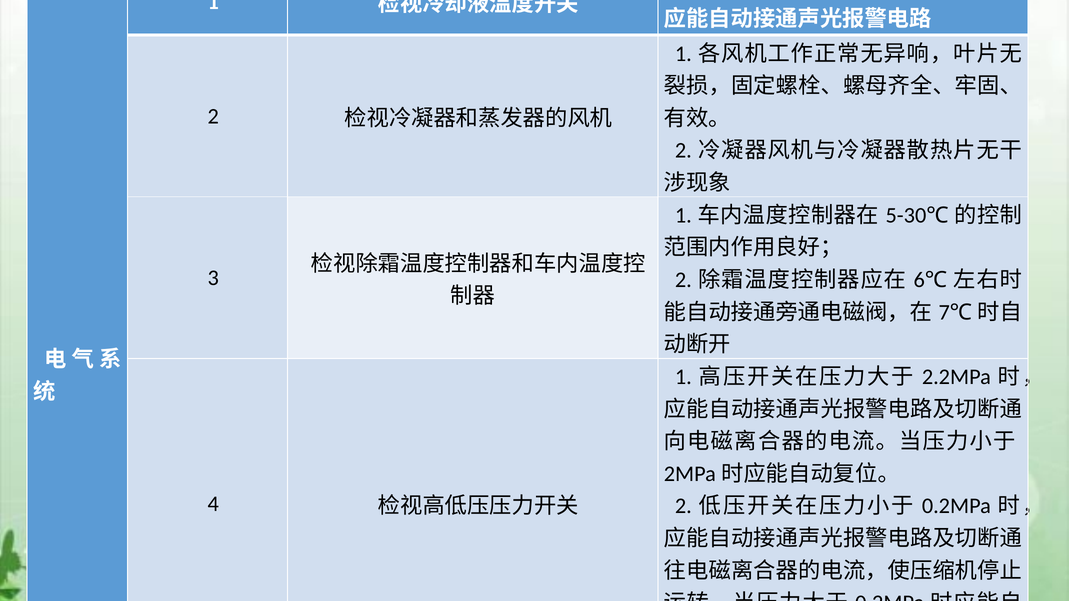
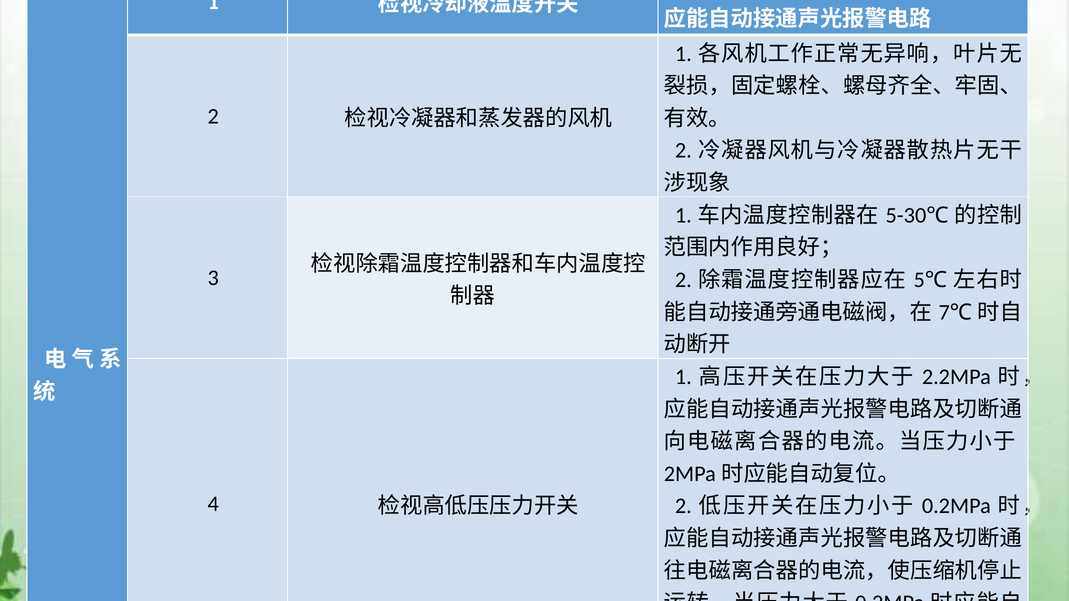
6 at (919, 280): 6 -> 5
